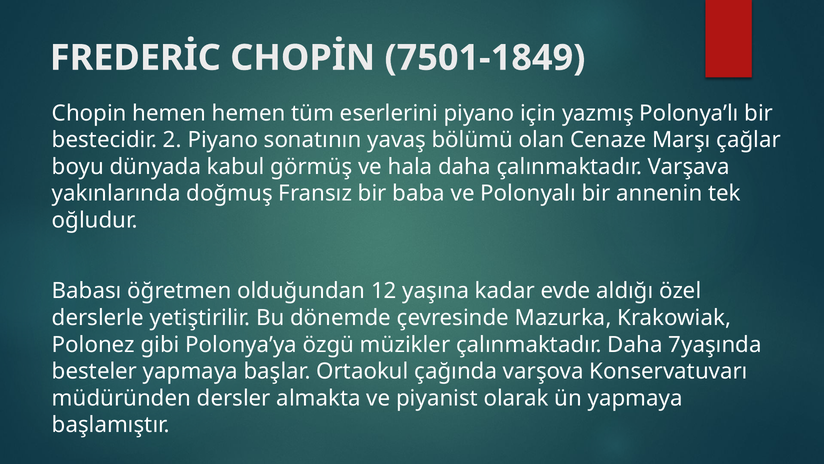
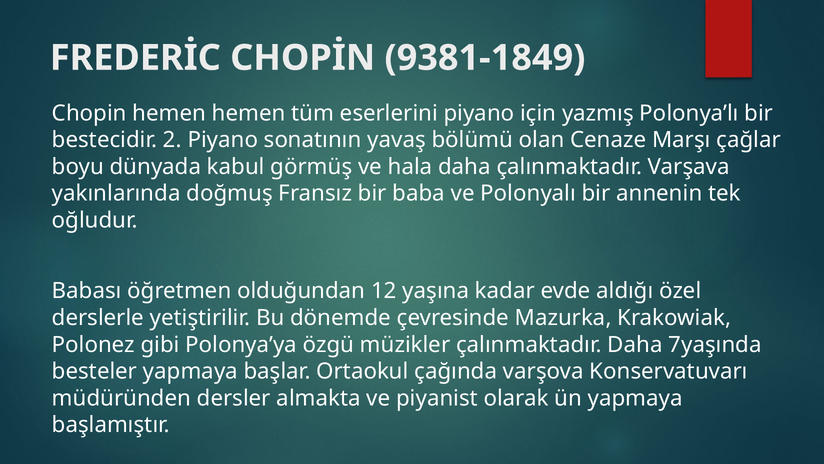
7501-1849: 7501-1849 -> 9381-1849
